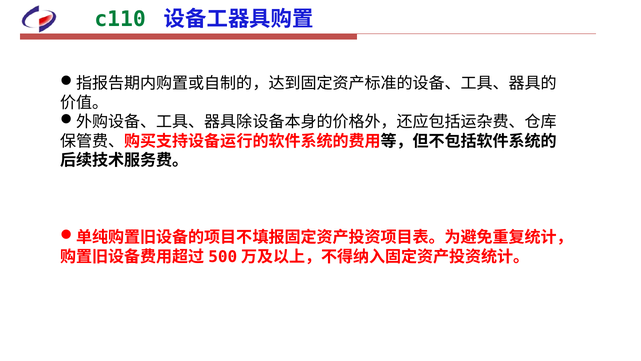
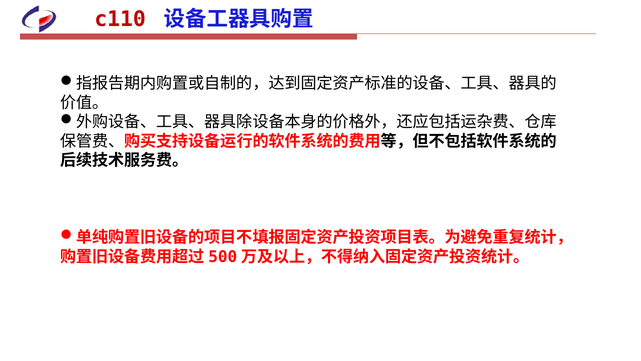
c110 colour: green -> red
